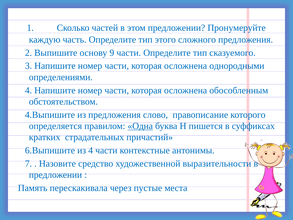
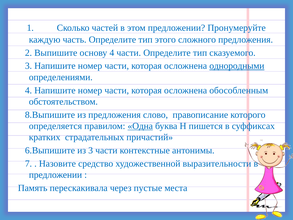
основу 9: 9 -> 4
однородными underline: none -> present
4.Выпишите: 4.Выпишите -> 8.Выпишите
из 4: 4 -> 3
